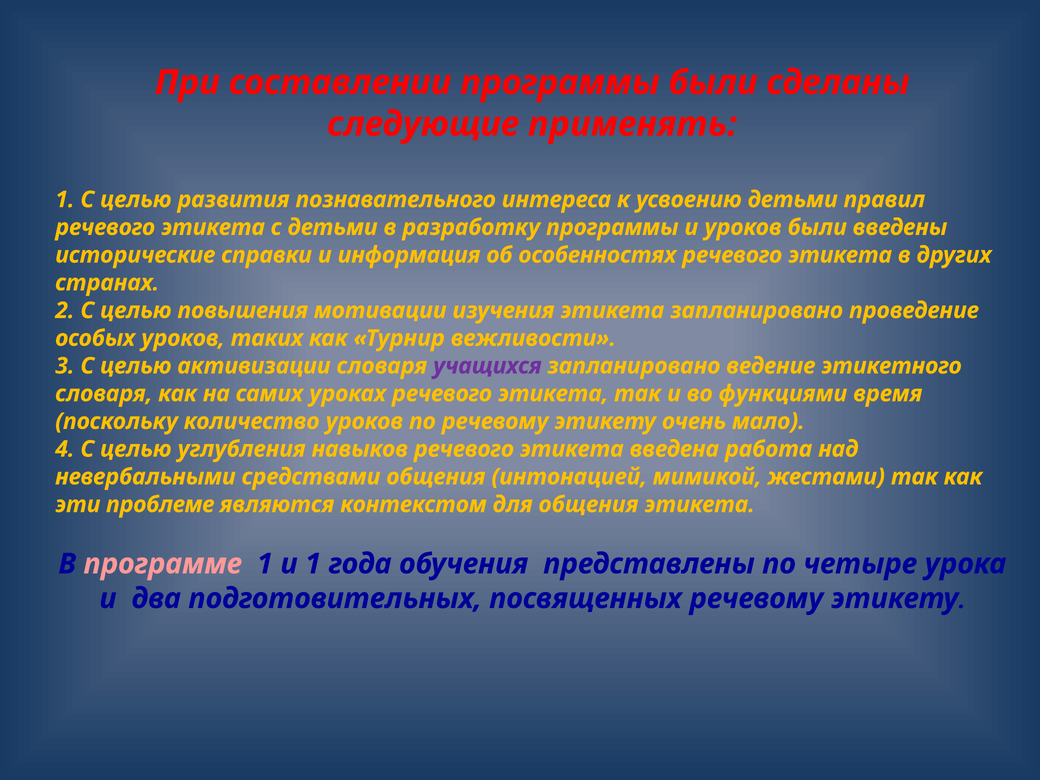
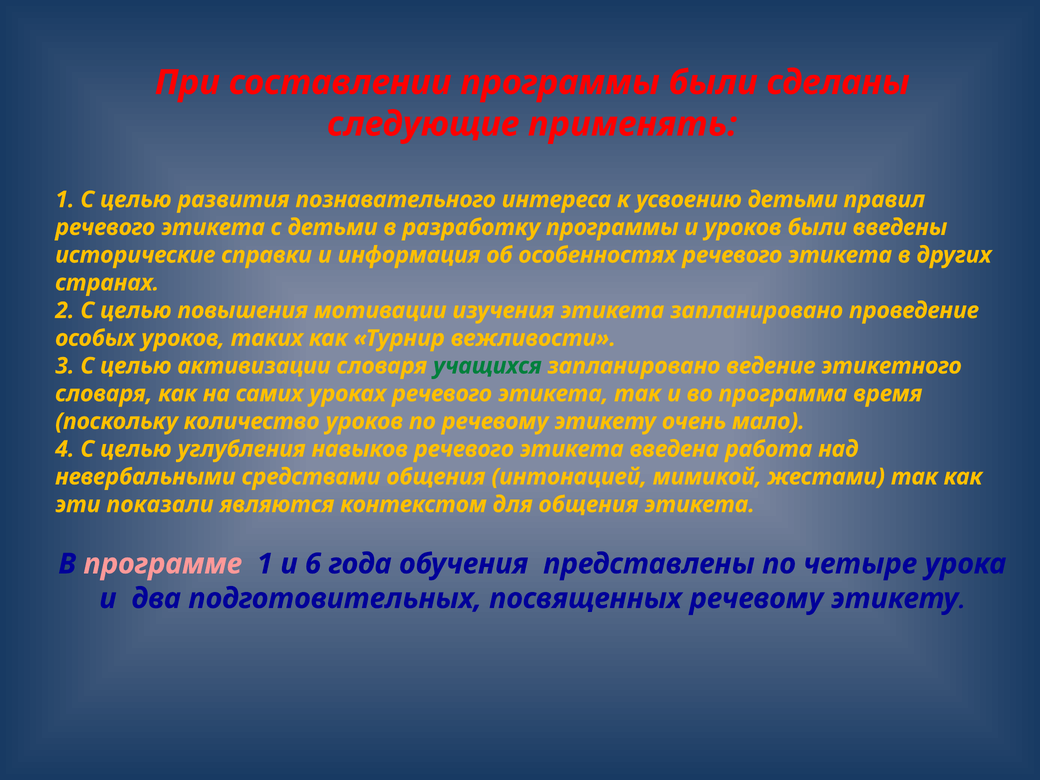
учащихся colour: purple -> green
функциями: функциями -> программа
проблеме: проблеме -> показали
и 1: 1 -> 6
